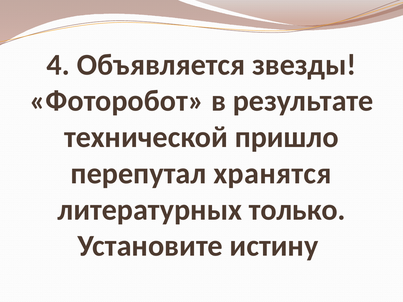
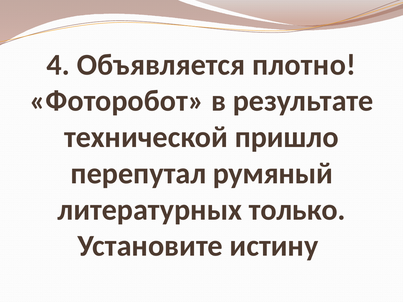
звезды: звезды -> плотно
хранятся: хранятся -> румяный
